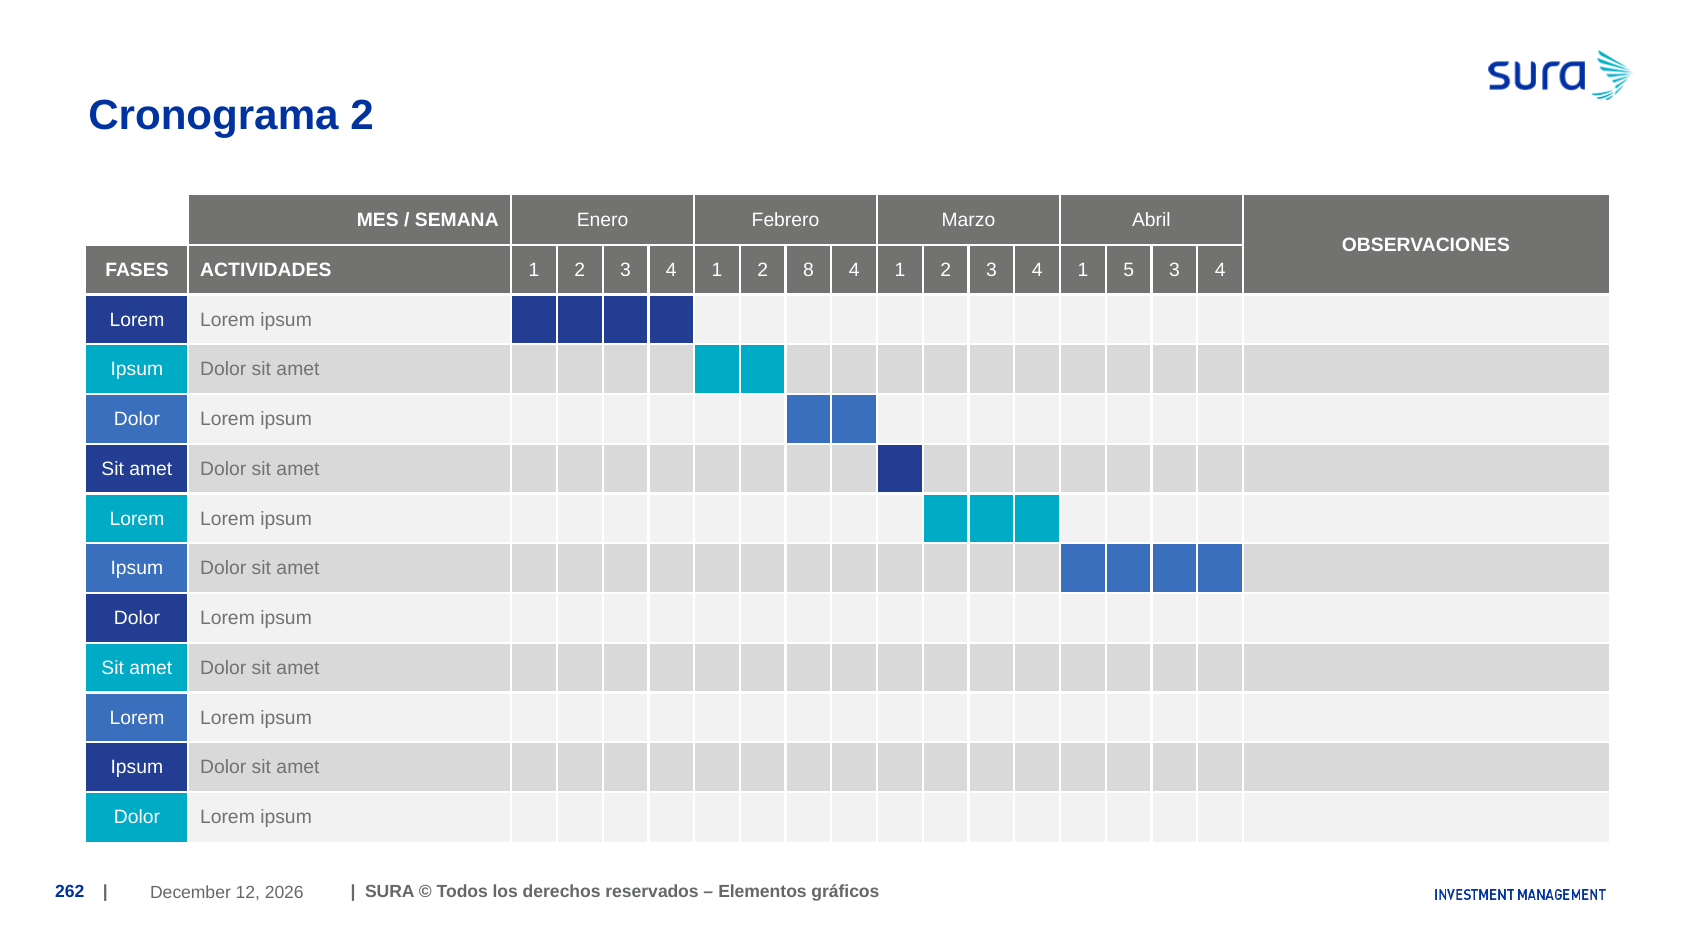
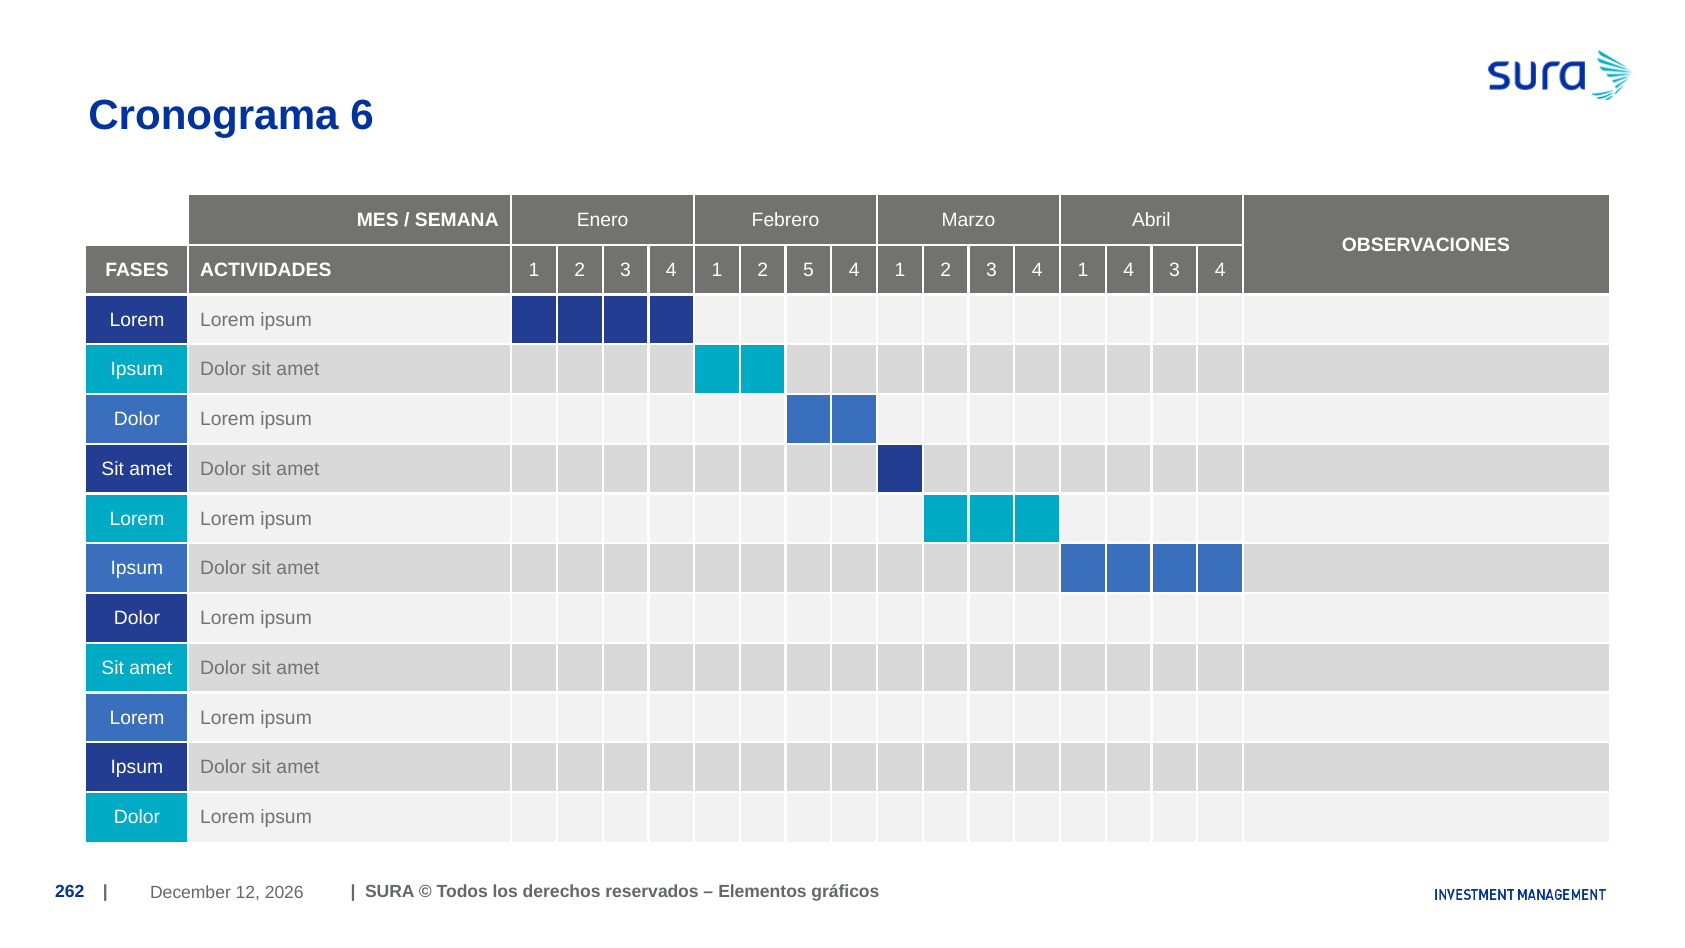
Cronograma 2: 2 -> 6
8: 8 -> 5
1 5: 5 -> 4
